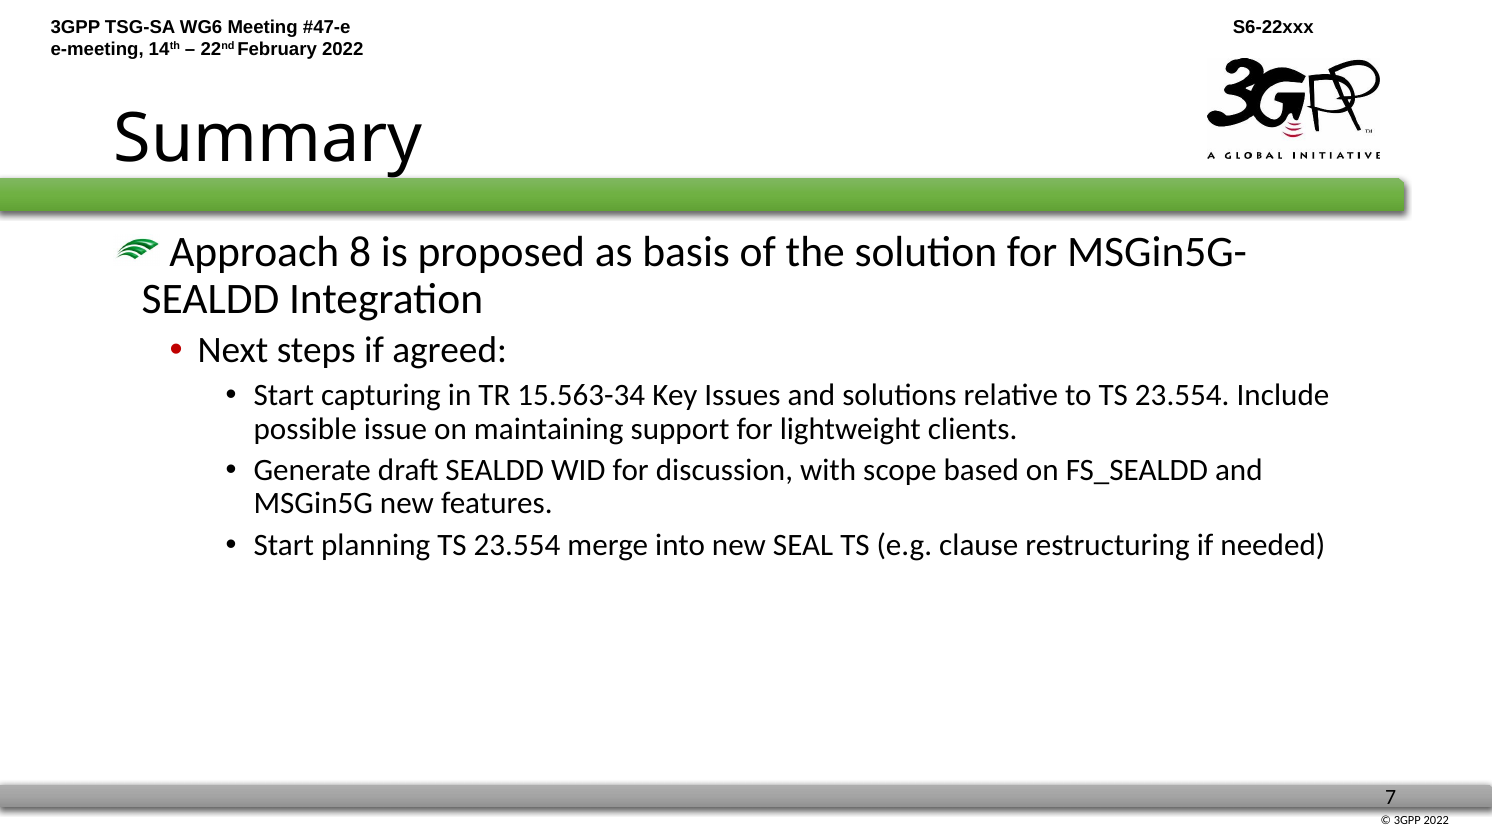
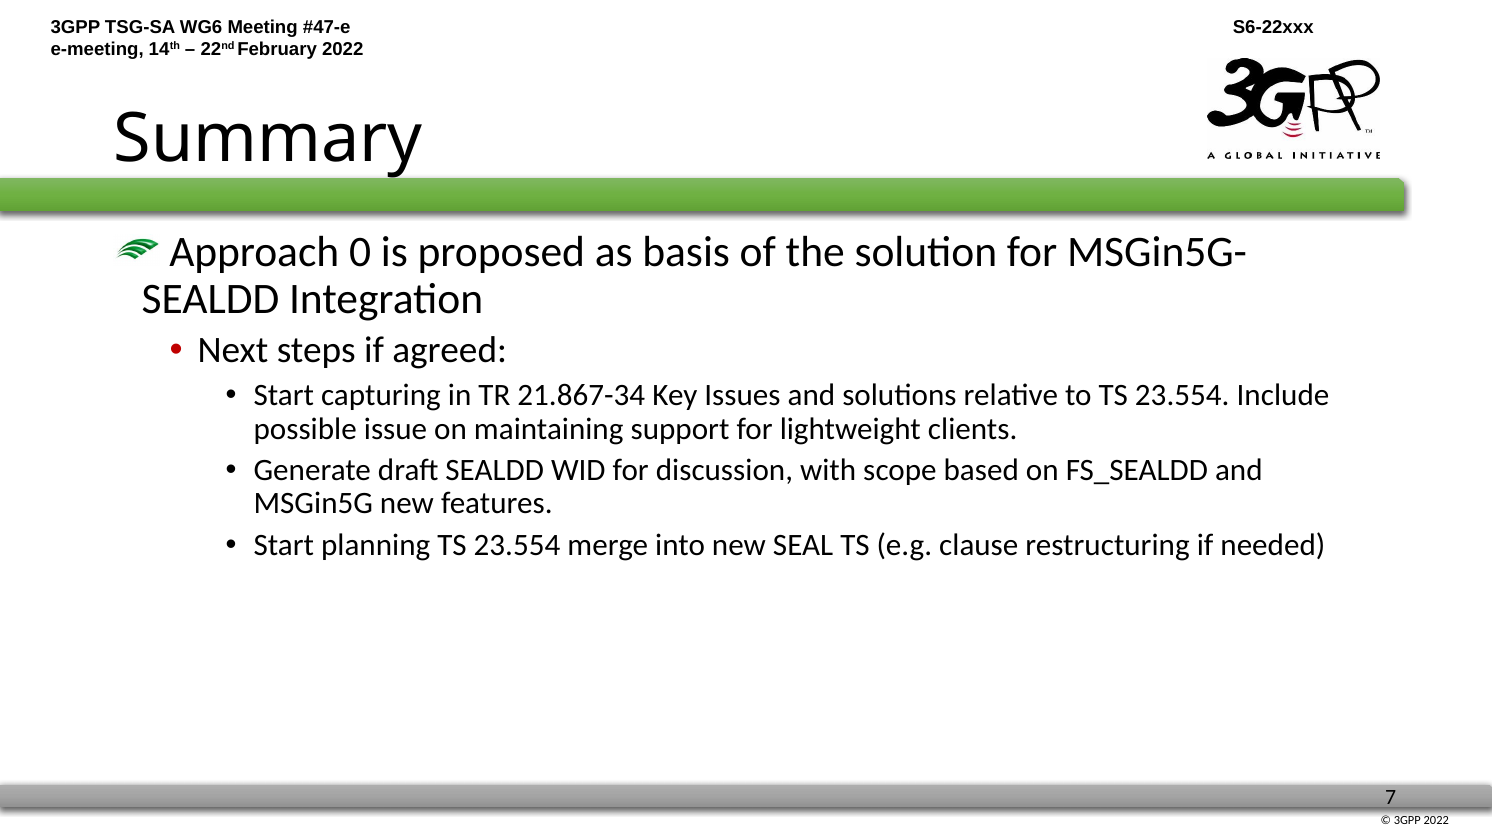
8: 8 -> 0
15.563-34: 15.563-34 -> 21.867-34
